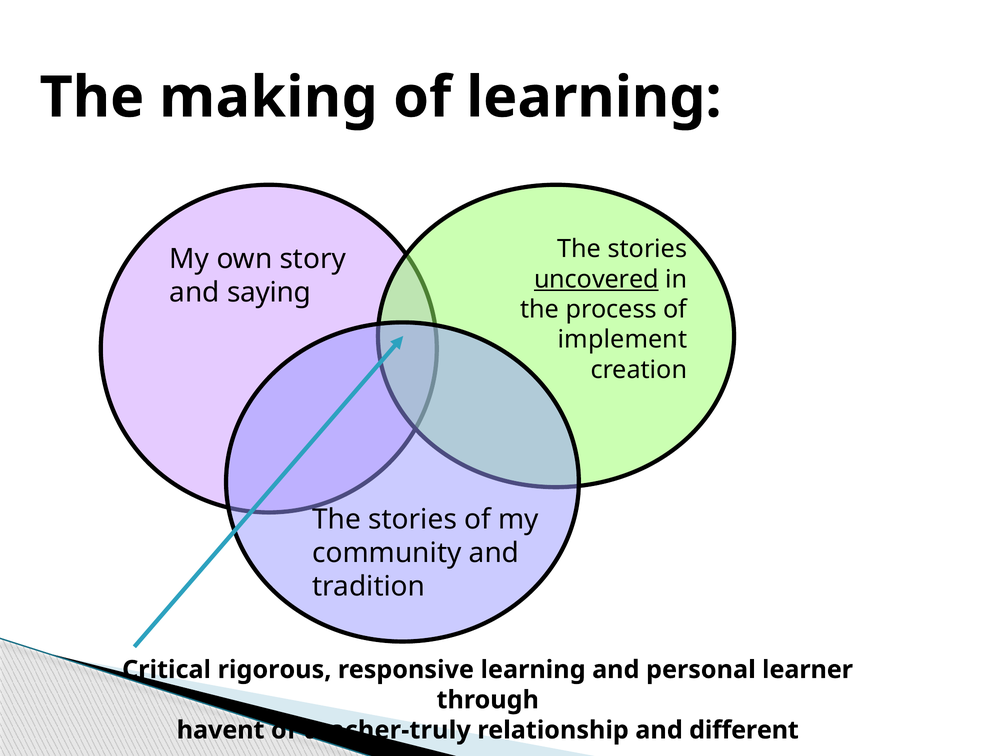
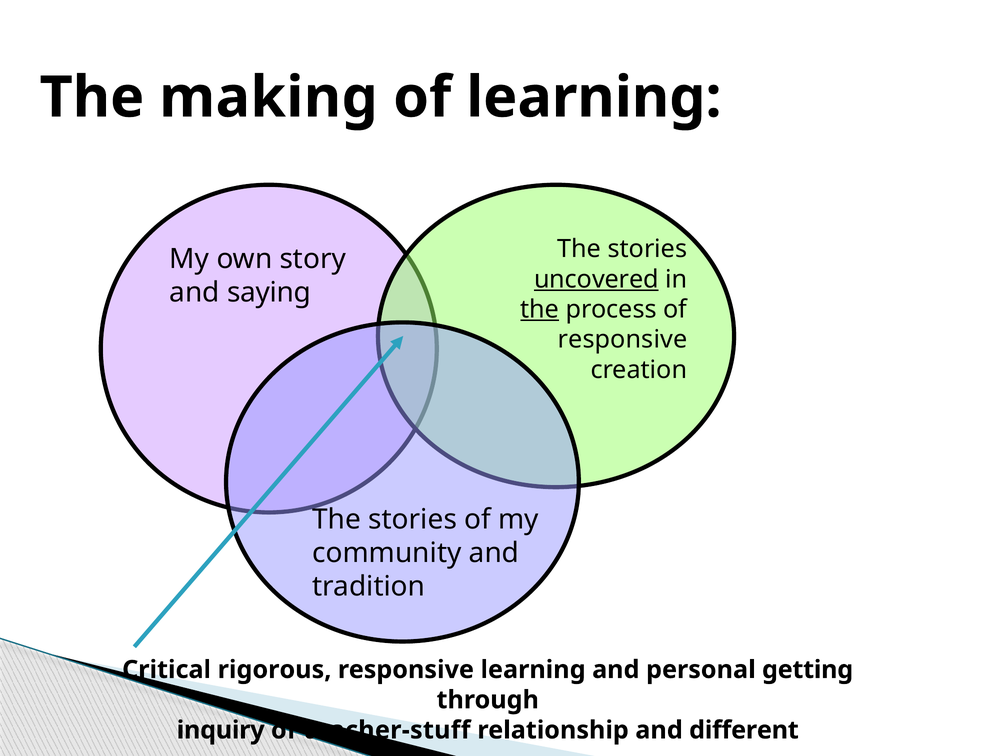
the at (540, 309) underline: none -> present
implement at (623, 340): implement -> responsive
learner: learner -> getting
havent: havent -> inquiry
teacher-truly: teacher-truly -> teacher-stuff
